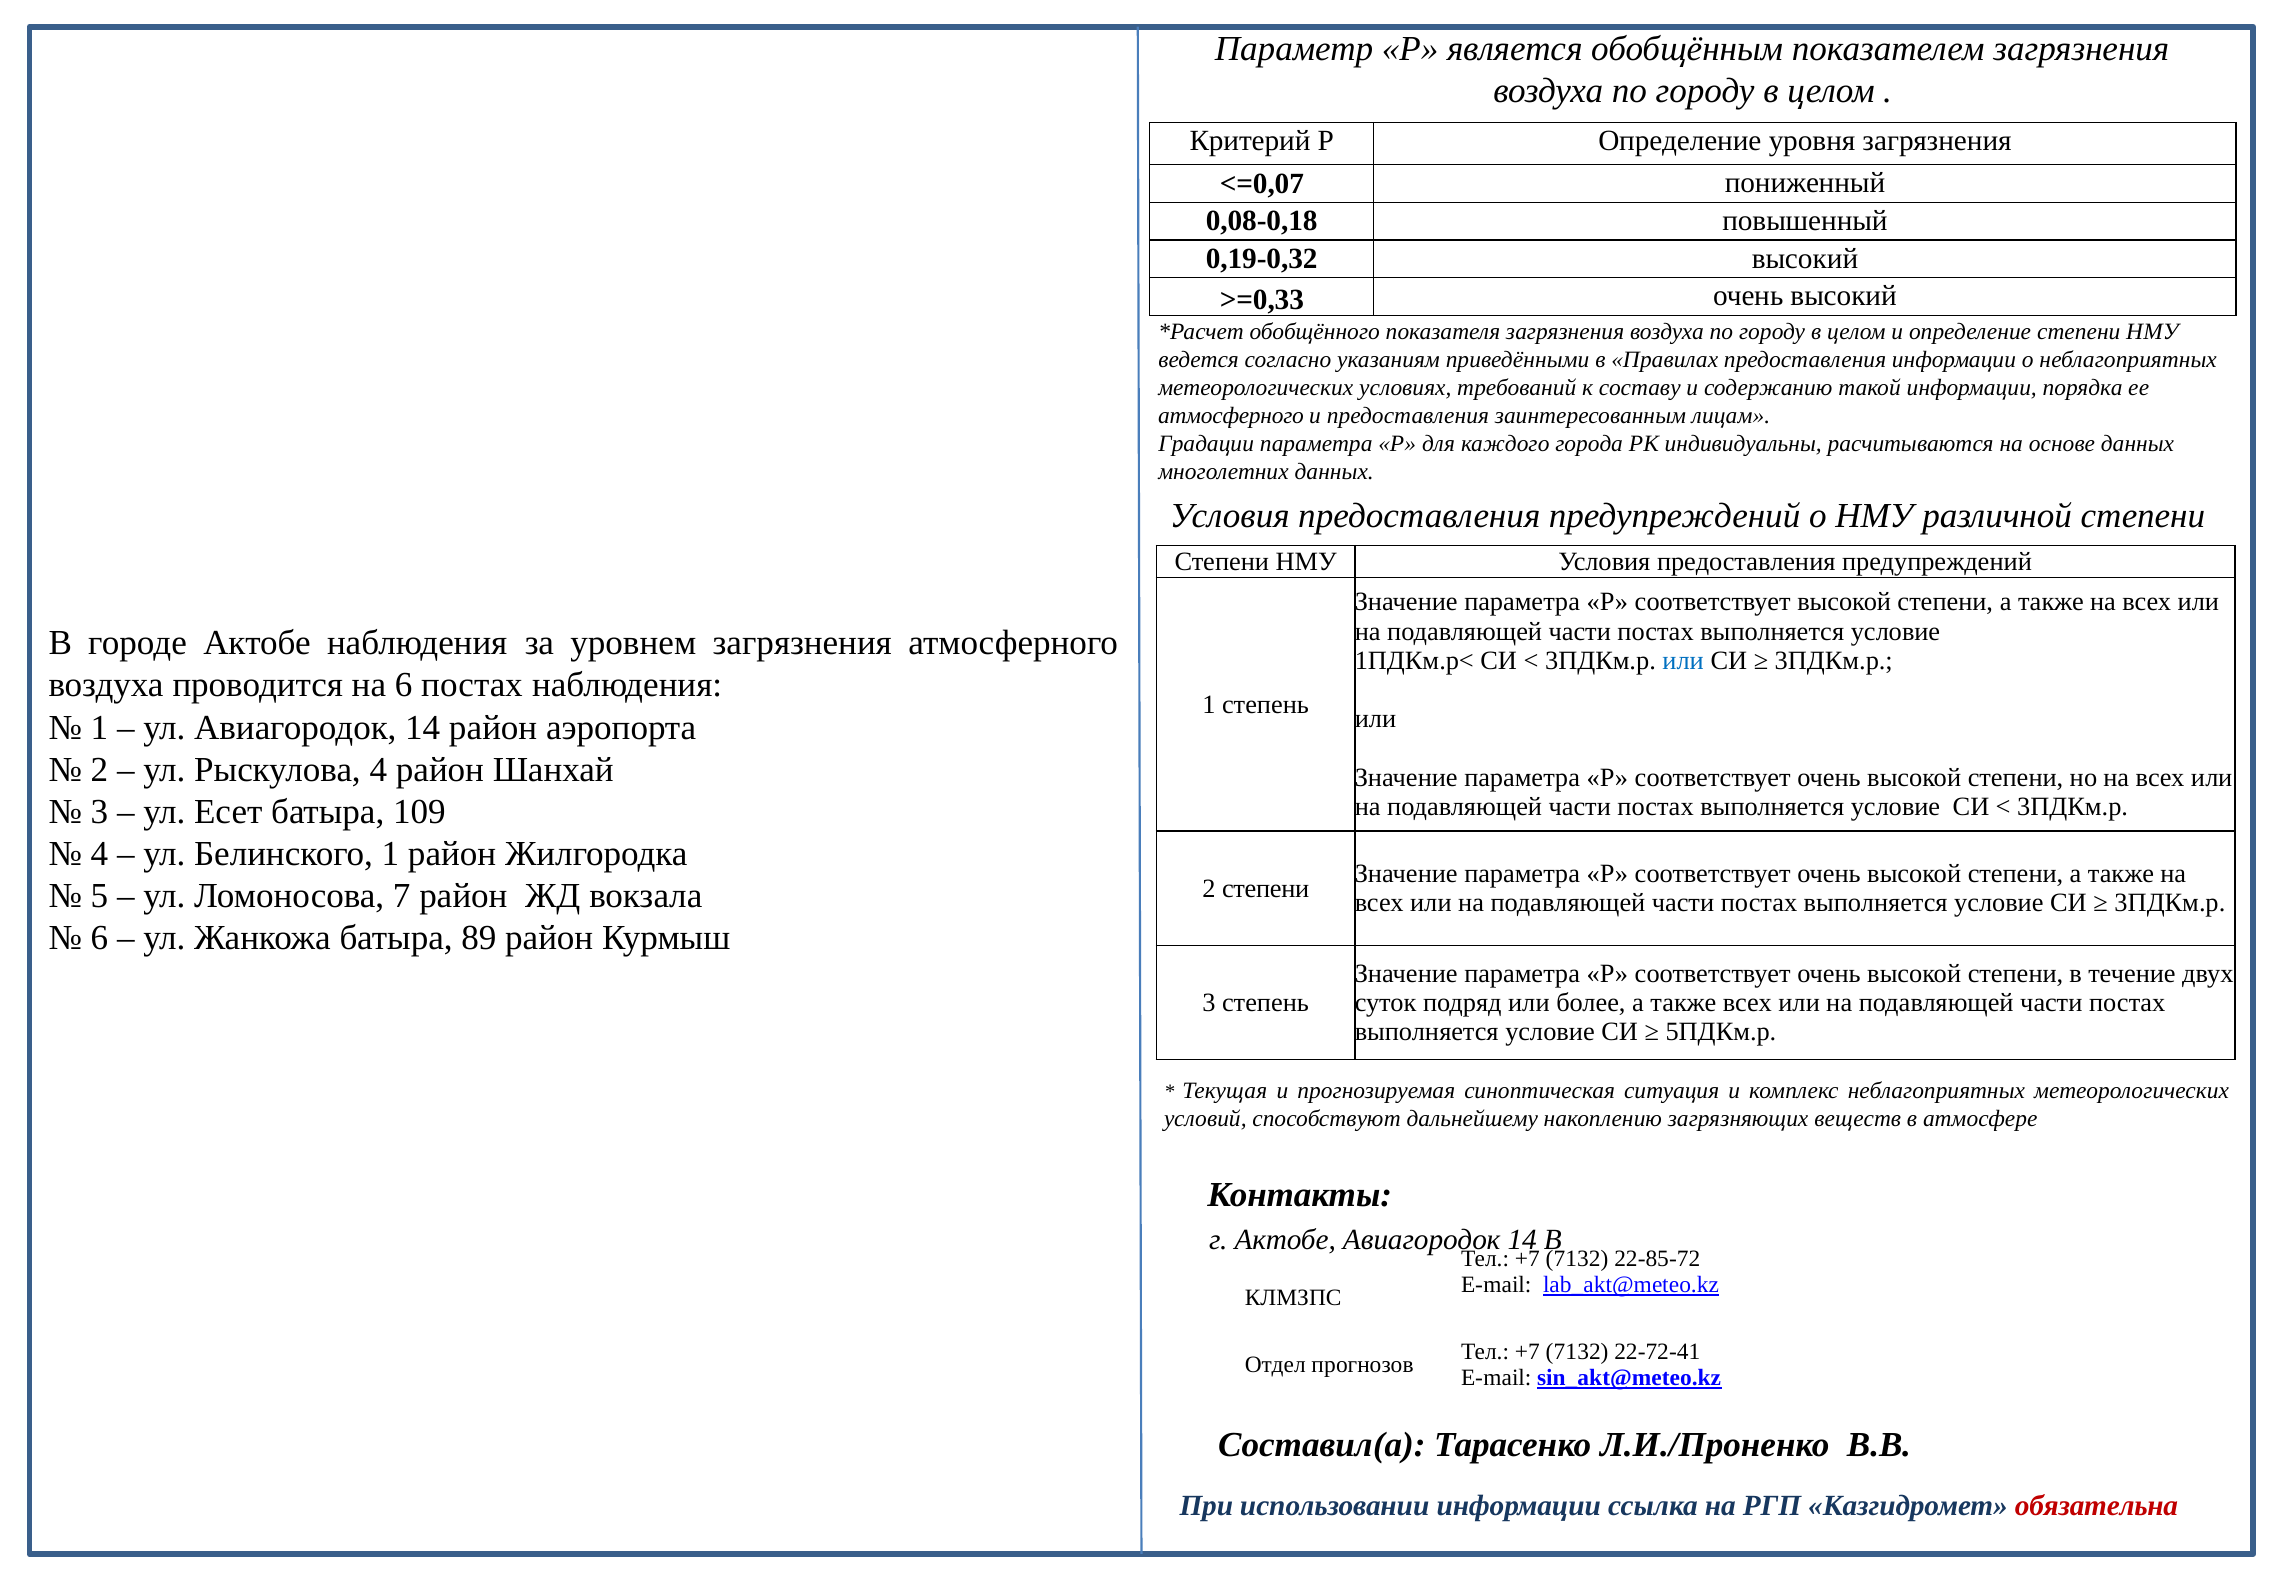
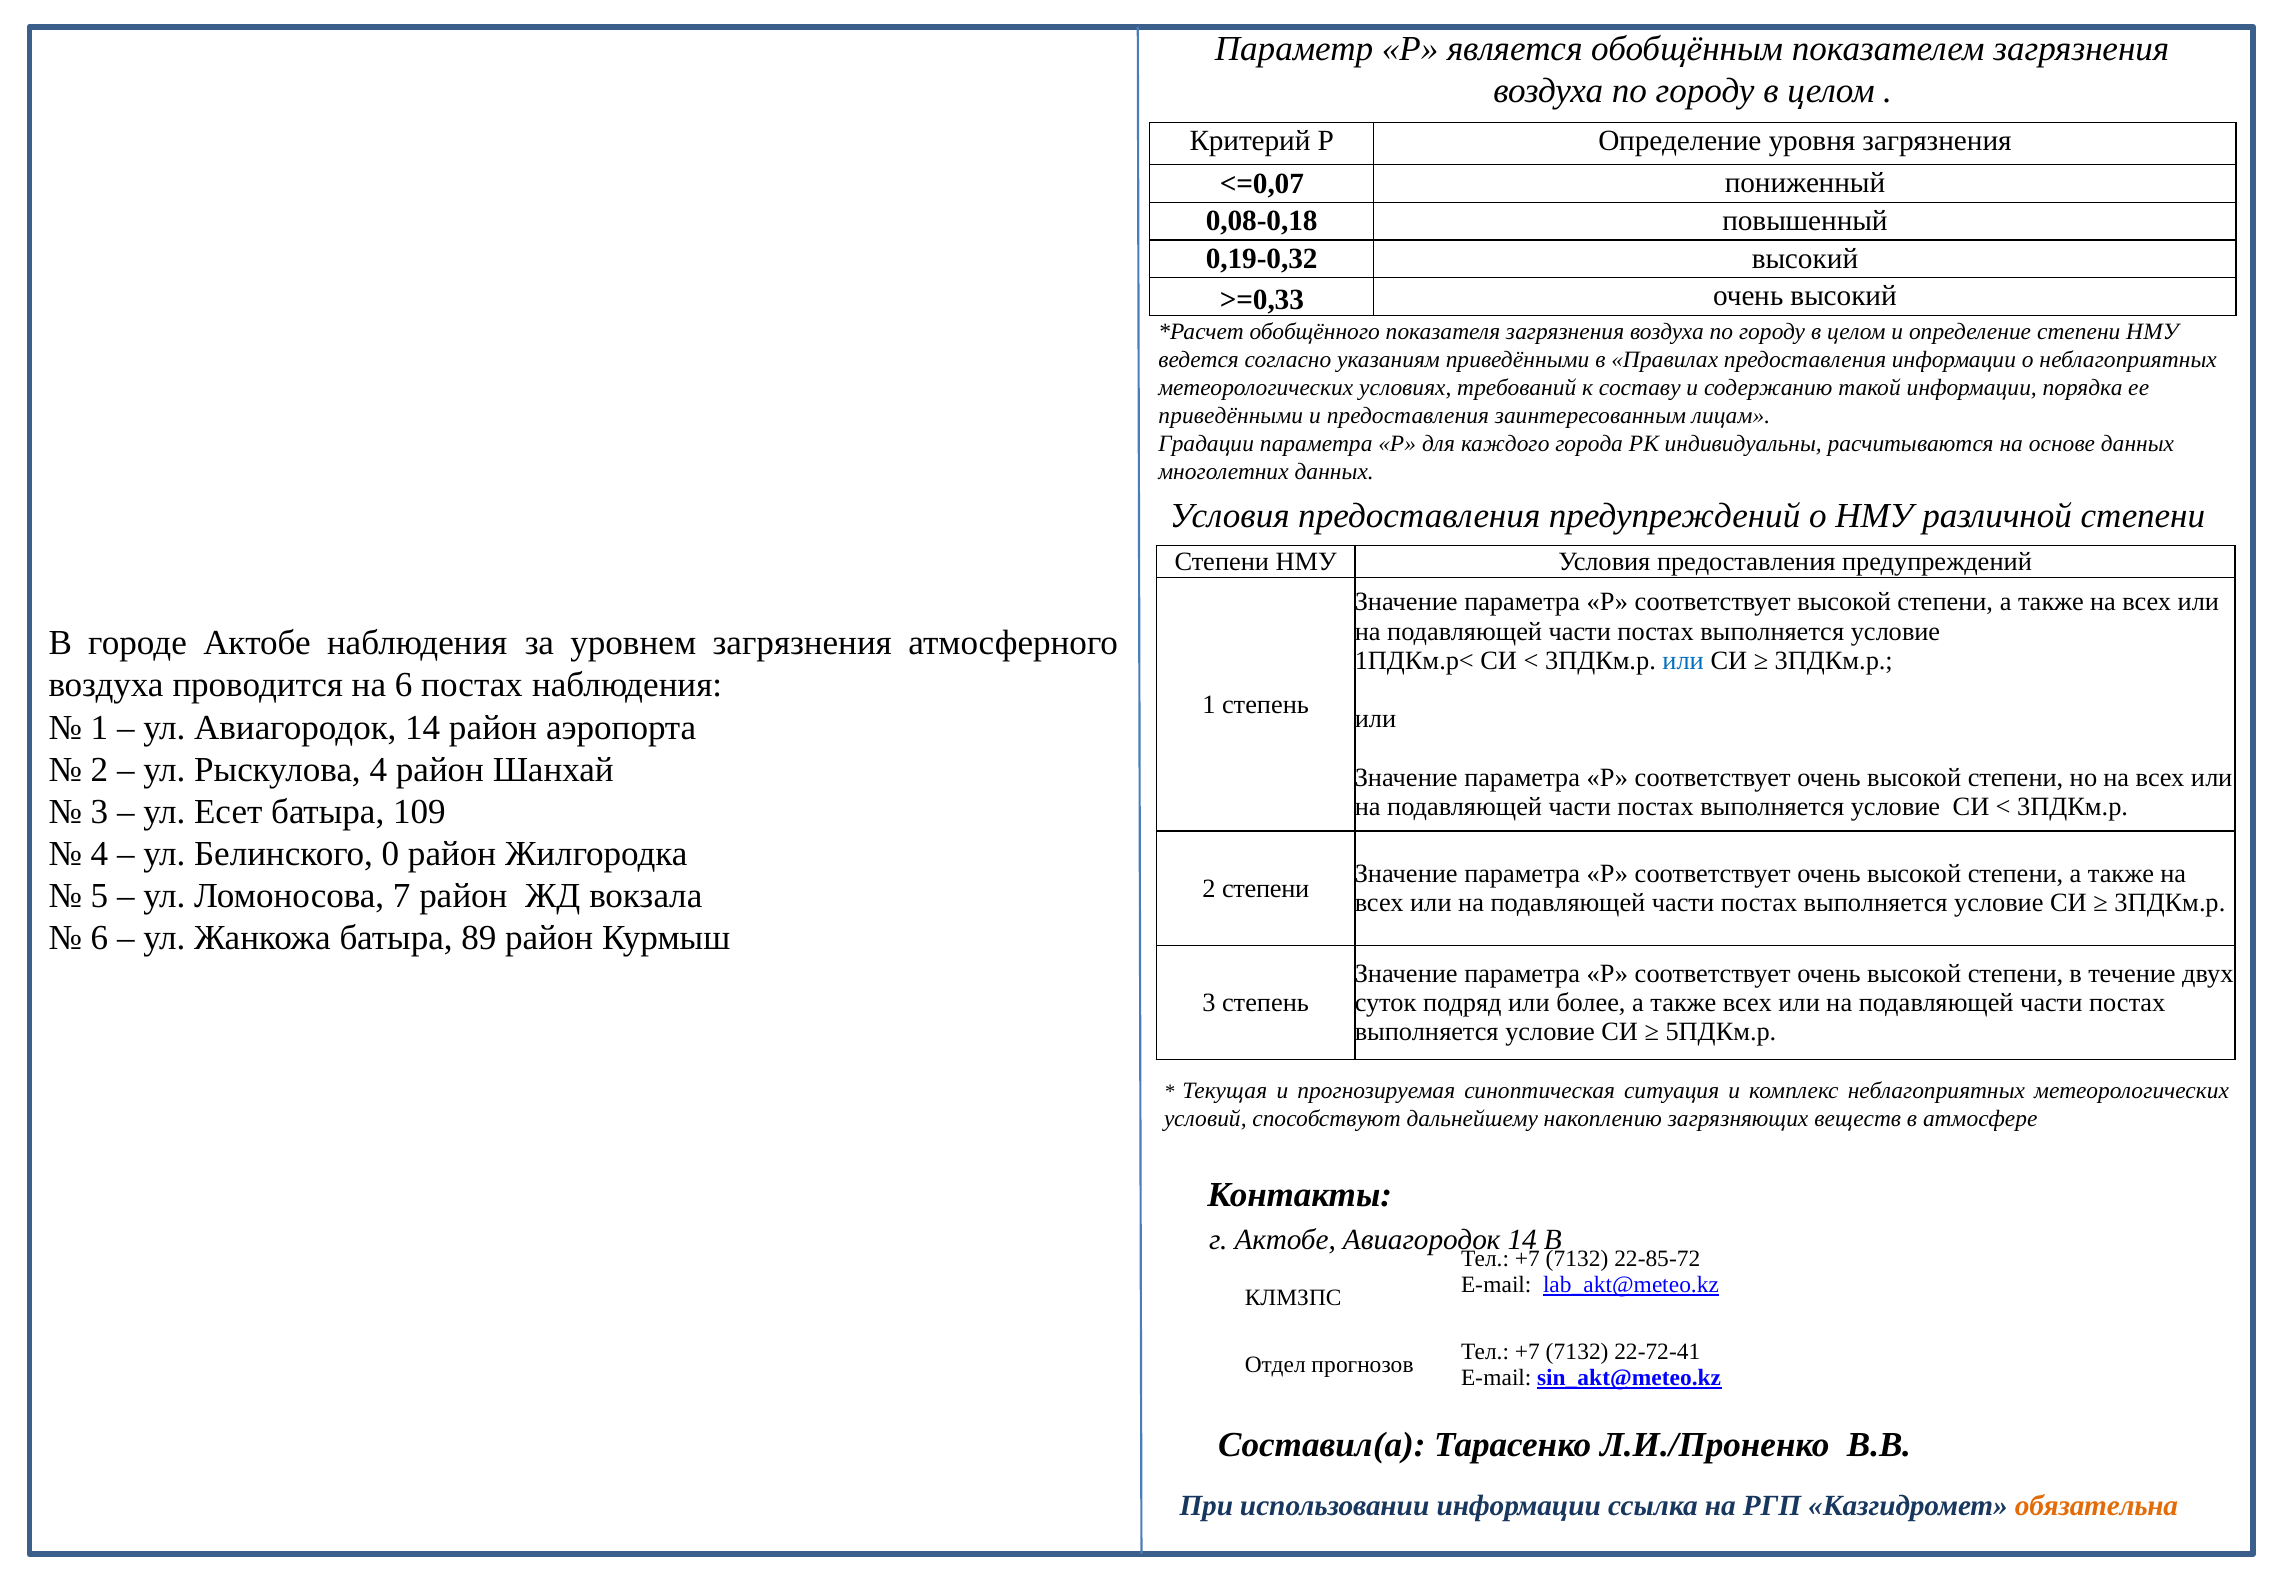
атмосферного at (1231, 415): атмосферного -> приведёнными
Белинского 1: 1 -> 0
обязательна colour: red -> orange
